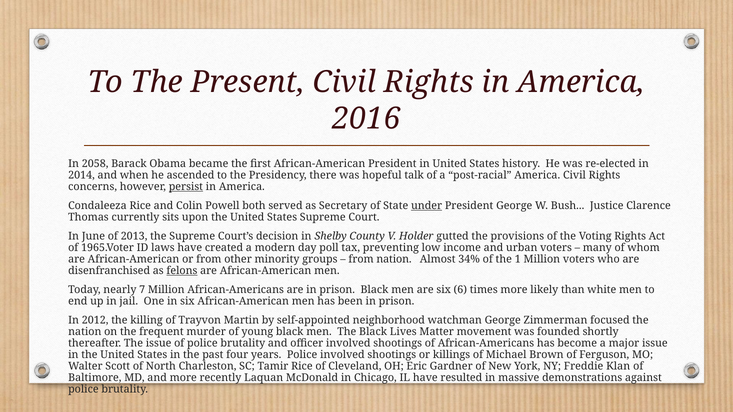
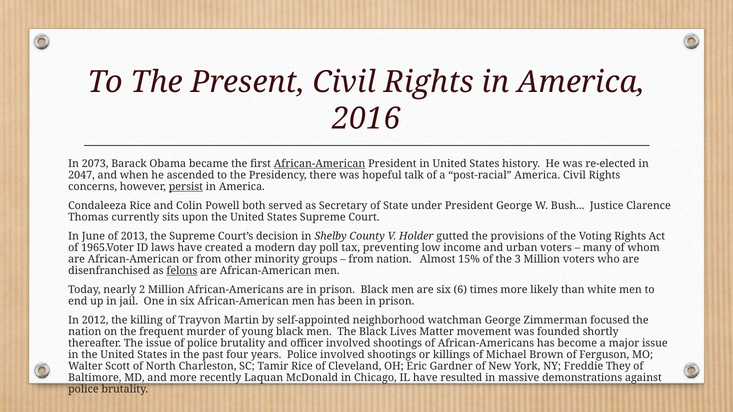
2058: 2058 -> 2073
African-American at (320, 164) underline: none -> present
2014: 2014 -> 2047
under underline: present -> none
34%: 34% -> 15%
1: 1 -> 3
7: 7 -> 2
Klan: Klan -> They
